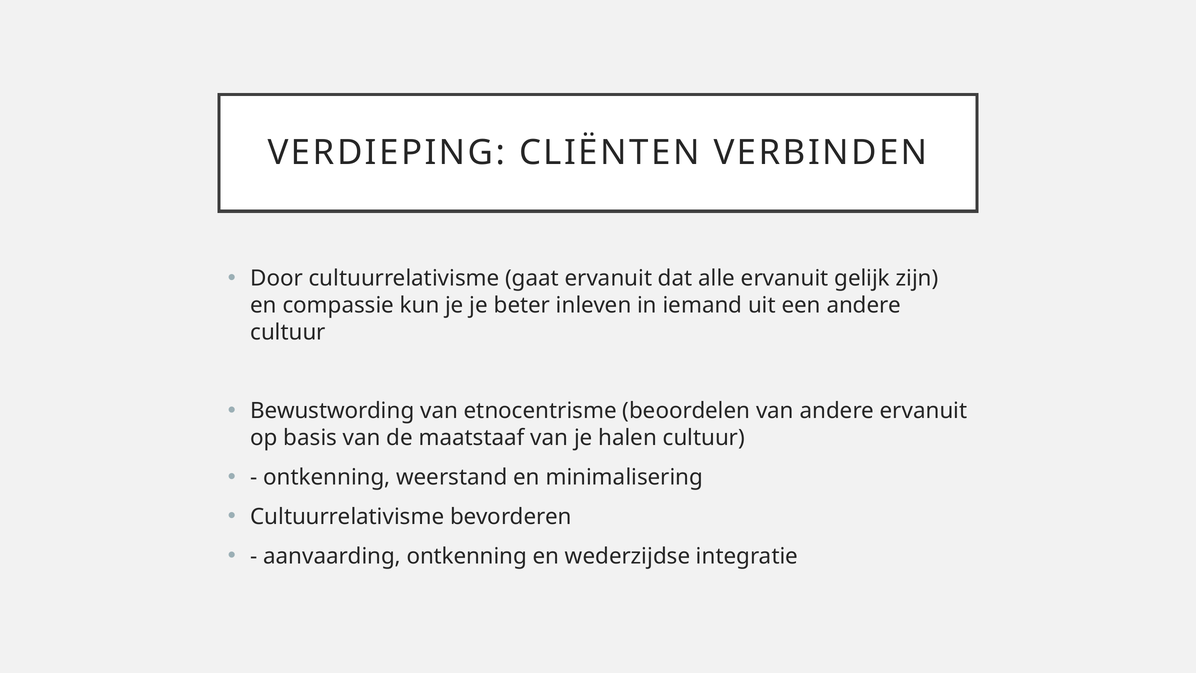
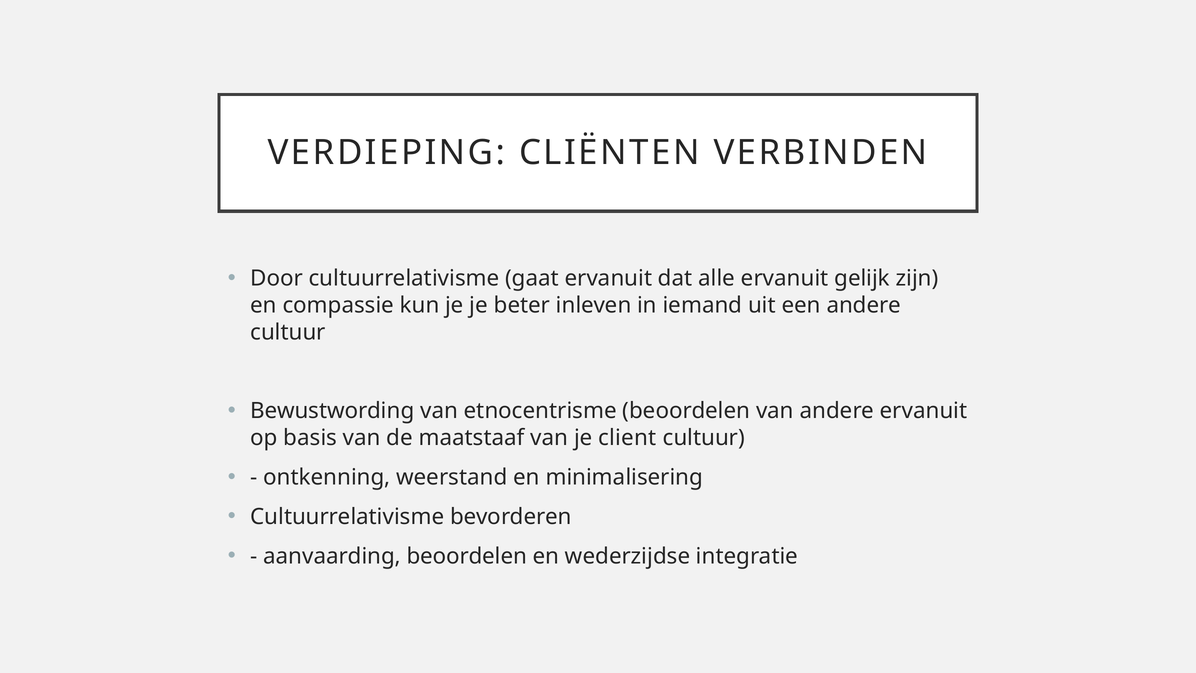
halen: halen -> client
aanvaarding ontkenning: ontkenning -> beoordelen
